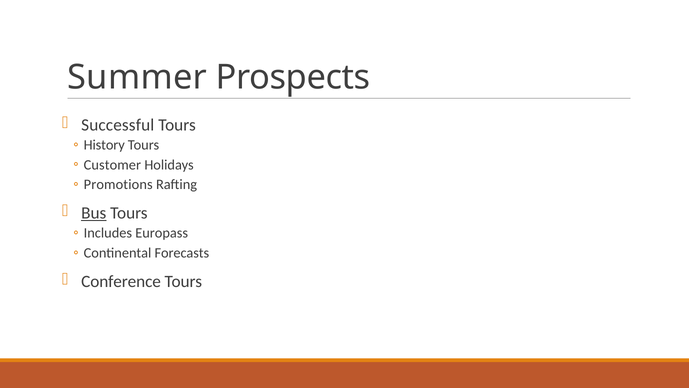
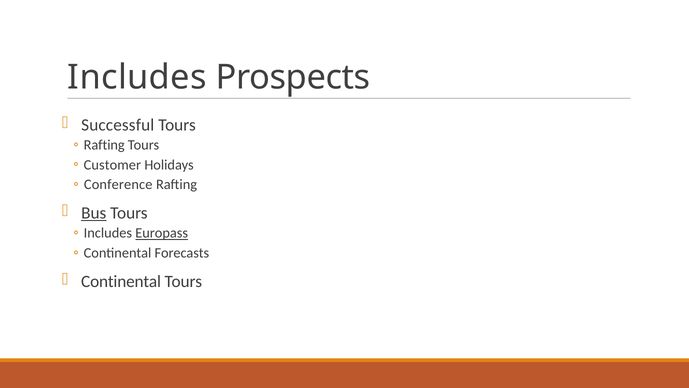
Summer at (137, 77): Summer -> Includes
History at (104, 145): History -> Rafting
Promotions: Promotions -> Conference
Europass underline: none -> present
Conference at (121, 281): Conference -> Continental
